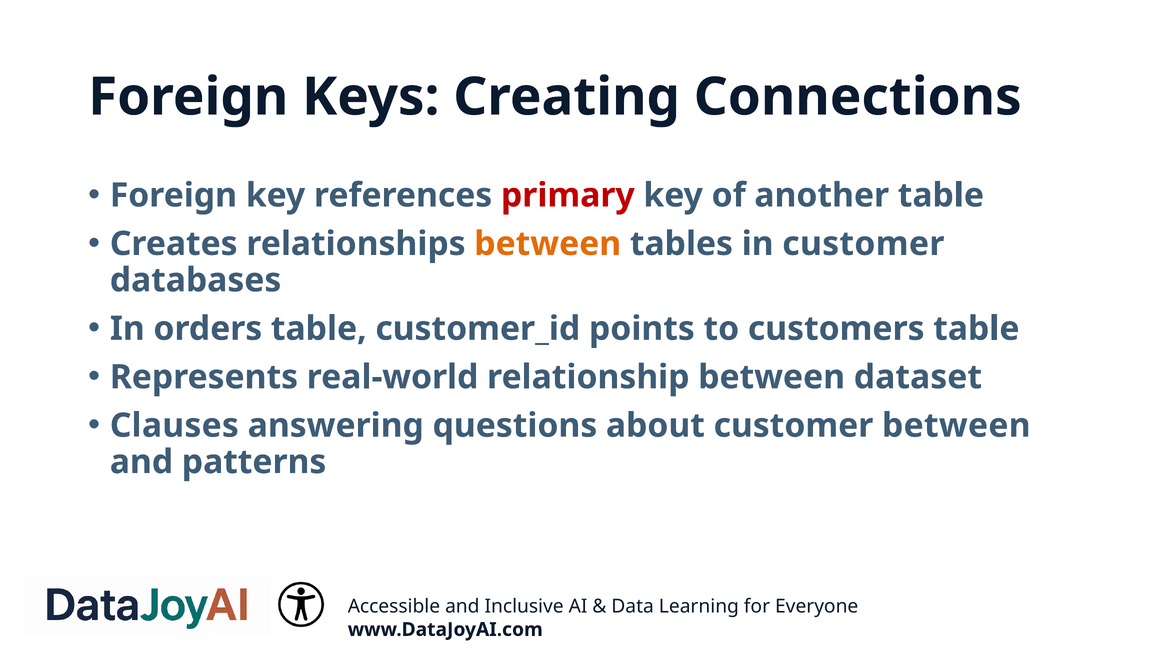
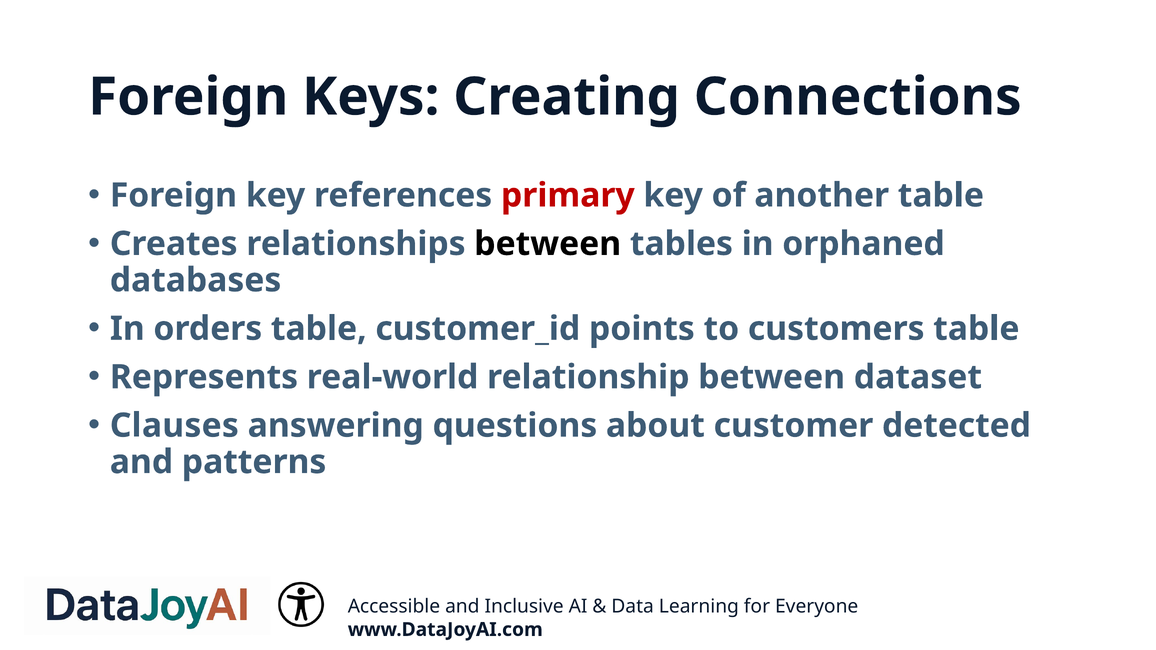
between at (548, 244) colour: orange -> black
in customer: customer -> orphaned
customer between: between -> detected
